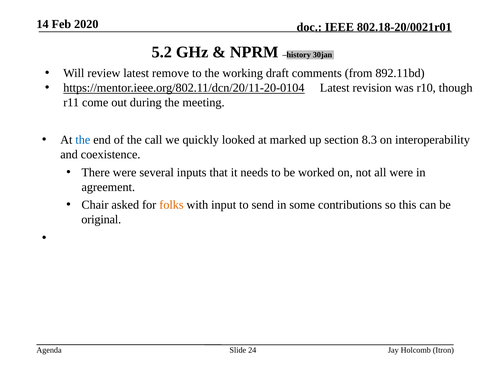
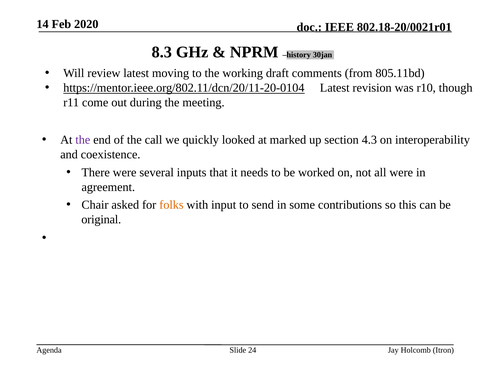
5.2: 5.2 -> 8.3
remove: remove -> moving
892.11bd: 892.11bd -> 805.11bd
the at (83, 140) colour: blue -> purple
8.3: 8.3 -> 4.3
